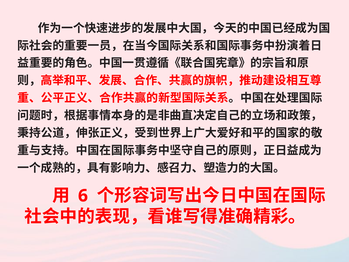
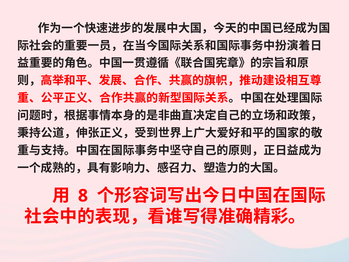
6: 6 -> 8
